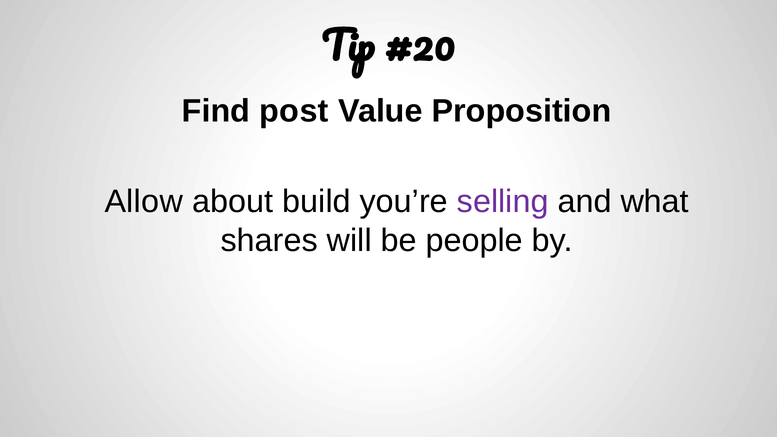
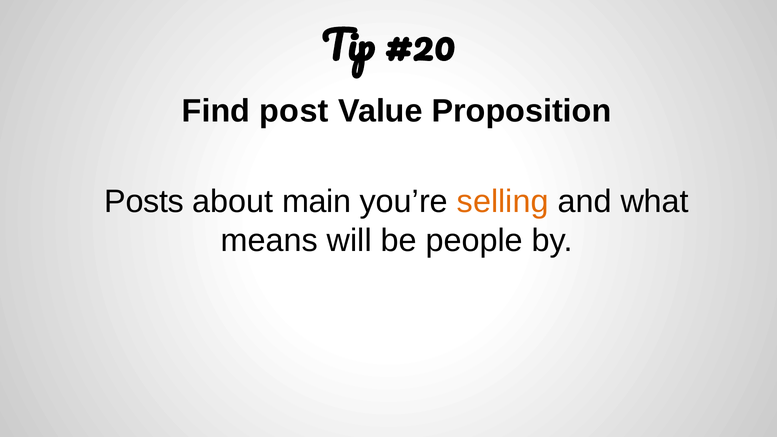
Allow: Allow -> Posts
build: build -> main
selling colour: purple -> orange
shares: shares -> means
